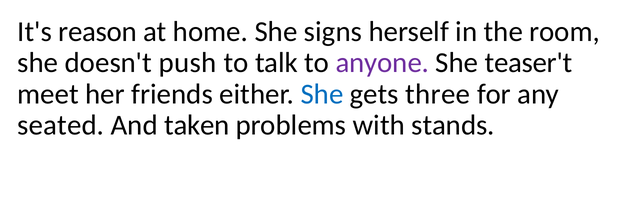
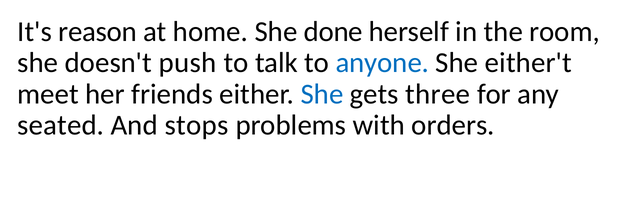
signs: signs -> done
anyone colour: purple -> blue
teaser't: teaser't -> either't
taken: taken -> stops
stands: stands -> orders
